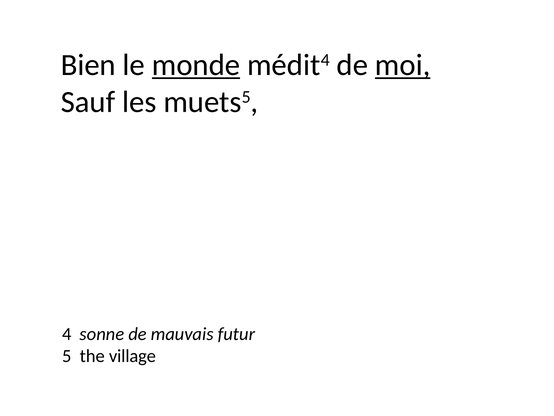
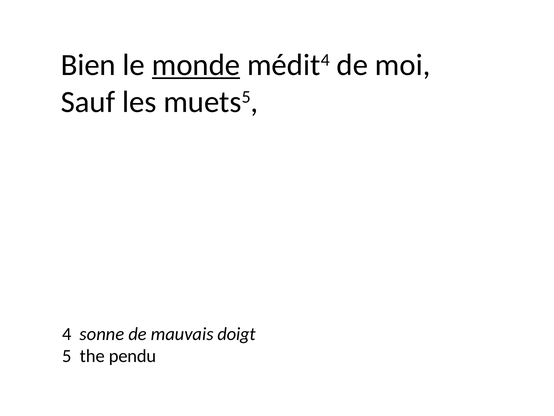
moi underline: present -> none
futur: futur -> doigt
village: village -> pendu
